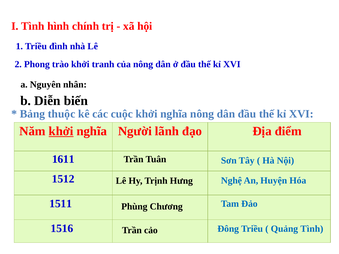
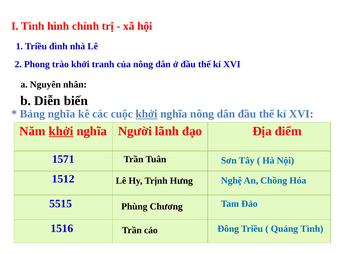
Bảng thuộc: thuộc -> nghĩa
khởi at (147, 114) underline: none -> present
1611: 1611 -> 1571
Huyện: Huyện -> Chồng
1511: 1511 -> 5515
